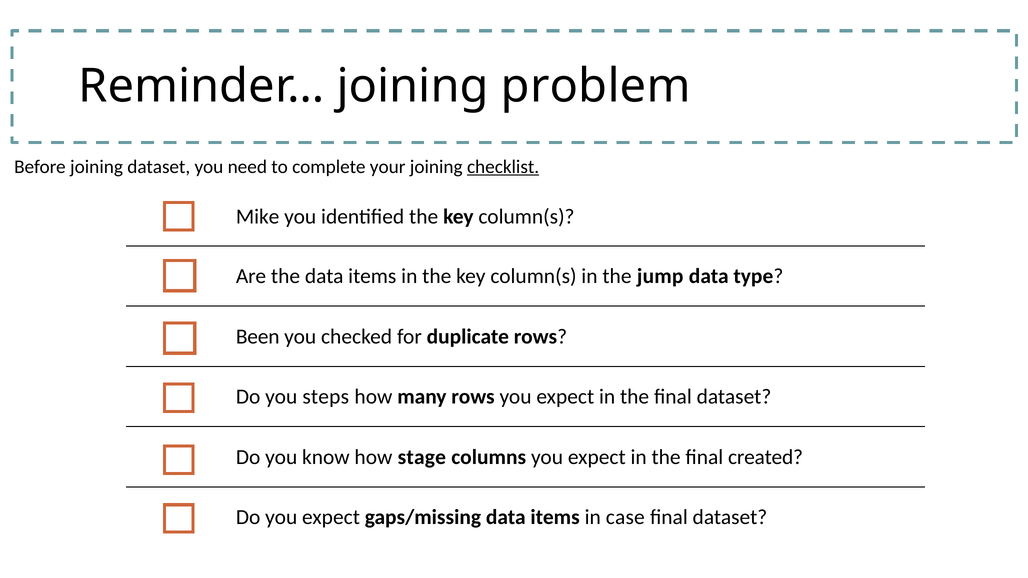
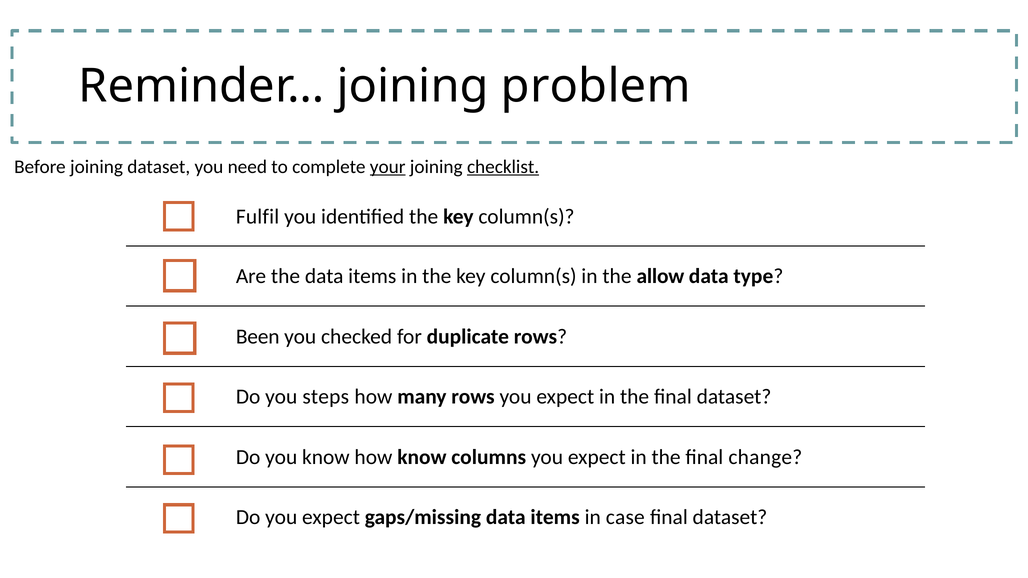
your underline: none -> present
Mike: Mike -> Fulfil
jump: jump -> allow
how stage: stage -> know
created: created -> change
